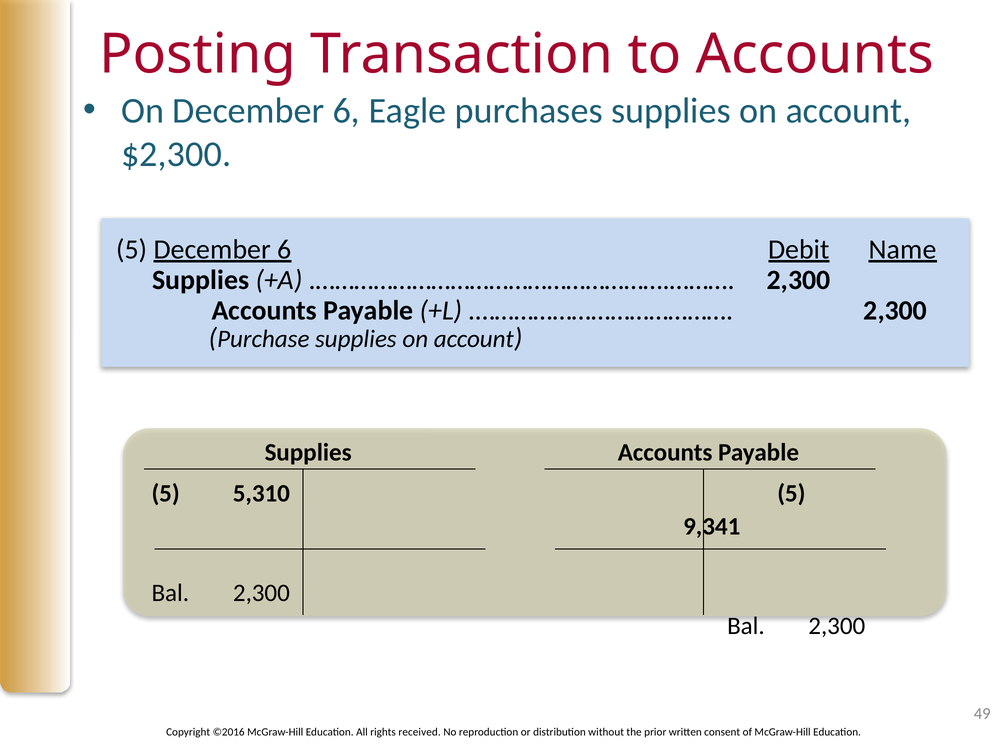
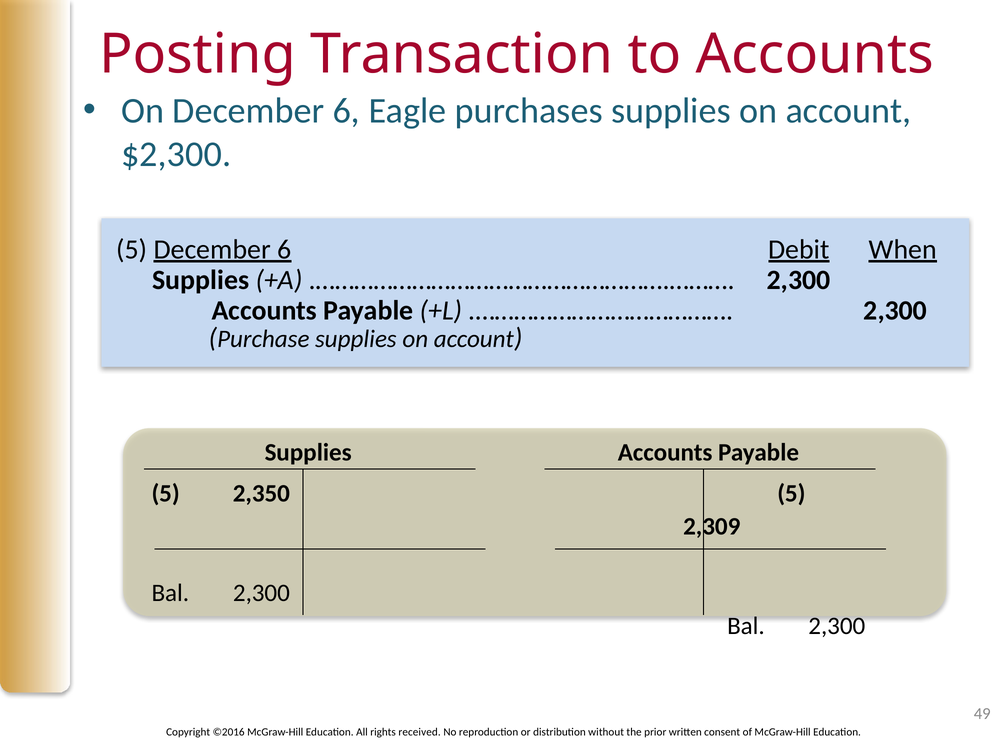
Name: Name -> When
5,310: 5,310 -> 2,350
9,341: 9,341 -> 2,309
